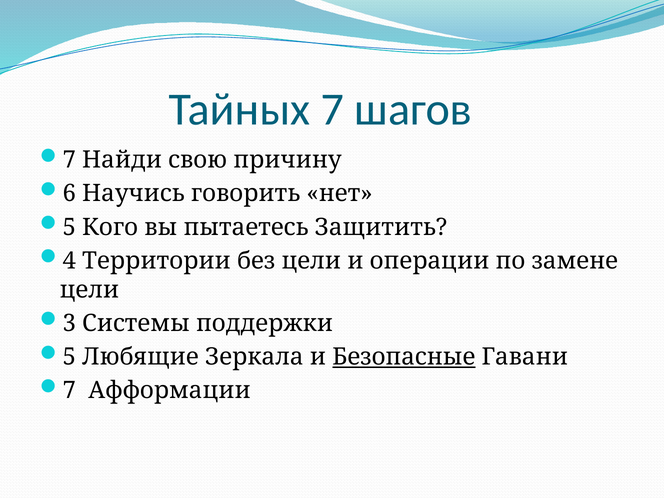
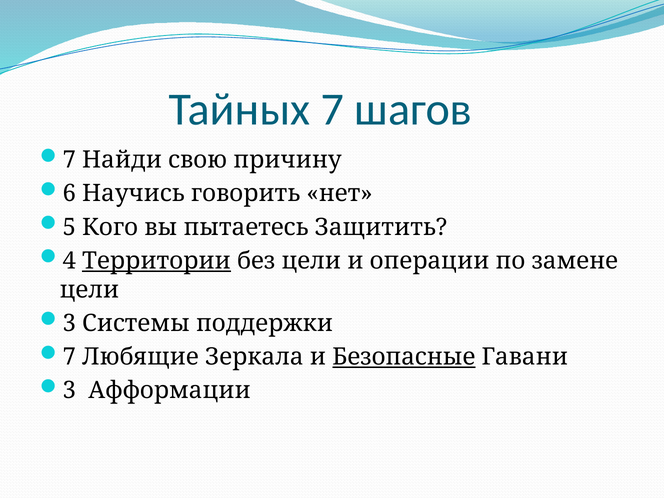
Территории underline: none -> present
5 at (69, 357): 5 -> 7
7 at (69, 390): 7 -> 3
